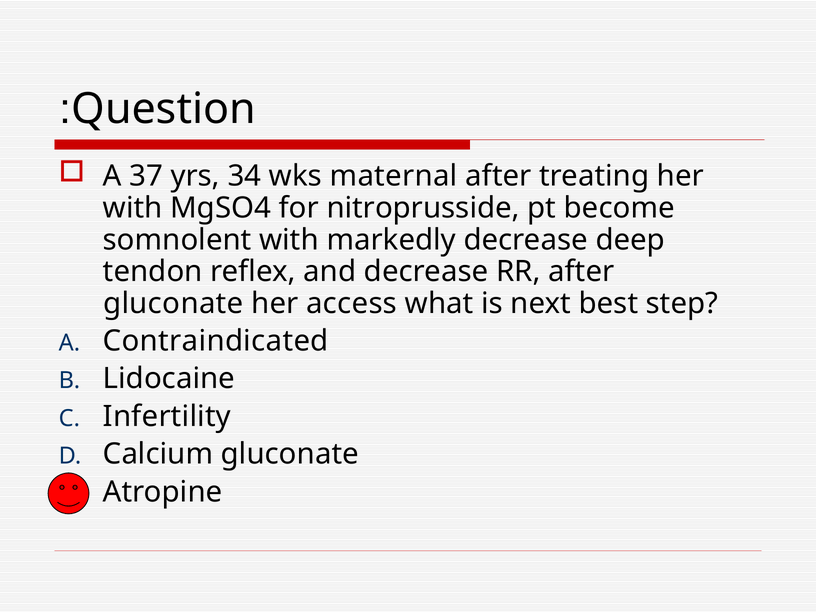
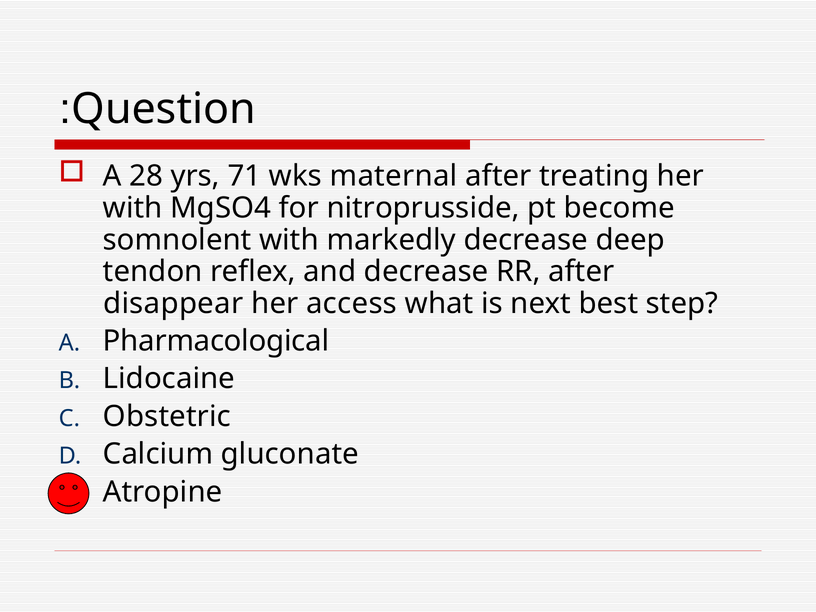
37: 37 -> 28
34: 34 -> 71
gluconate at (173, 303): gluconate -> disappear
Contraindicated: Contraindicated -> Pharmacological
Infertility: Infertility -> Obstetric
